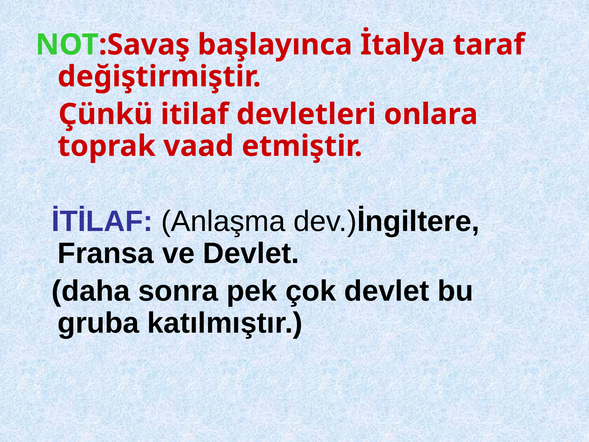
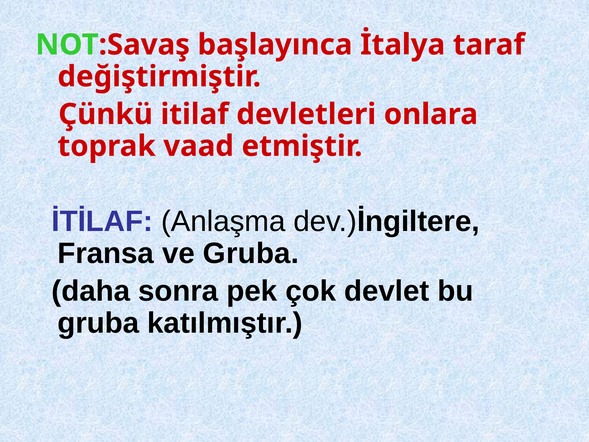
ve Devlet: Devlet -> Gruba
